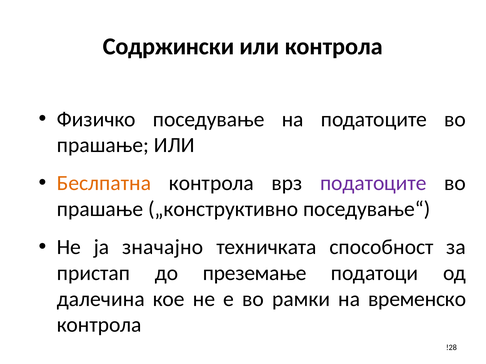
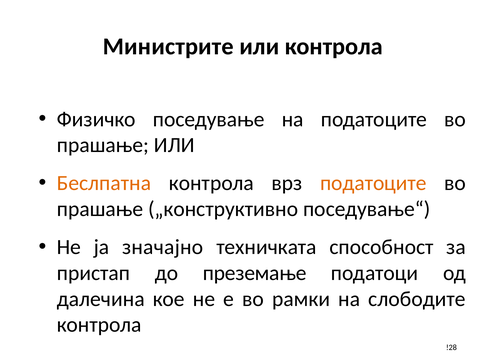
Содржински: Содржински -> Министрите
податоците at (373, 183) colour: purple -> orange
временско: временско -> слободите
